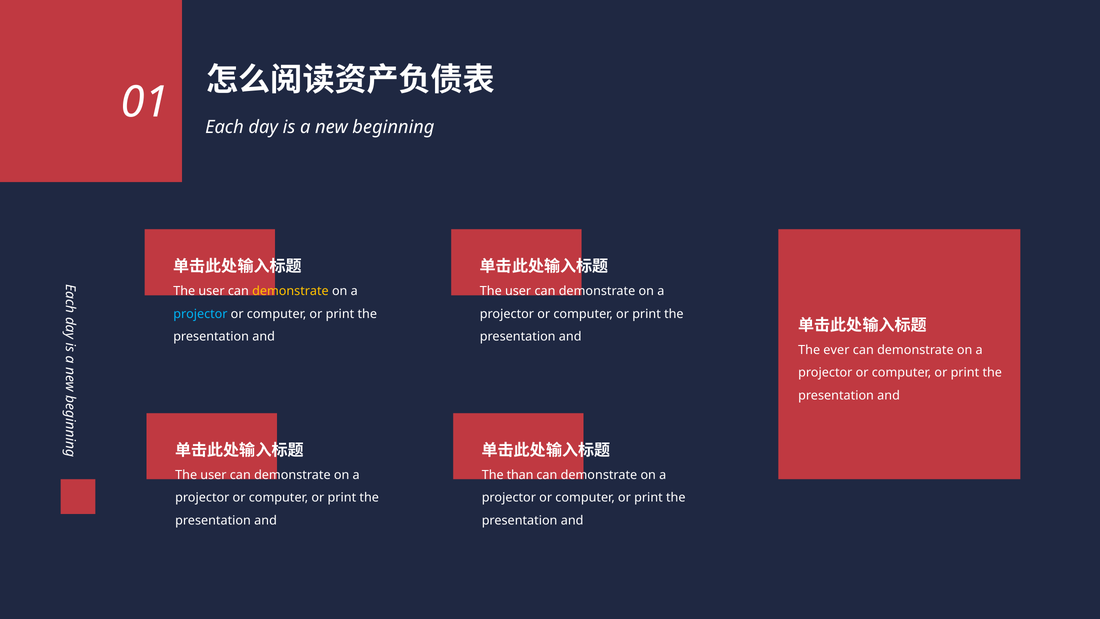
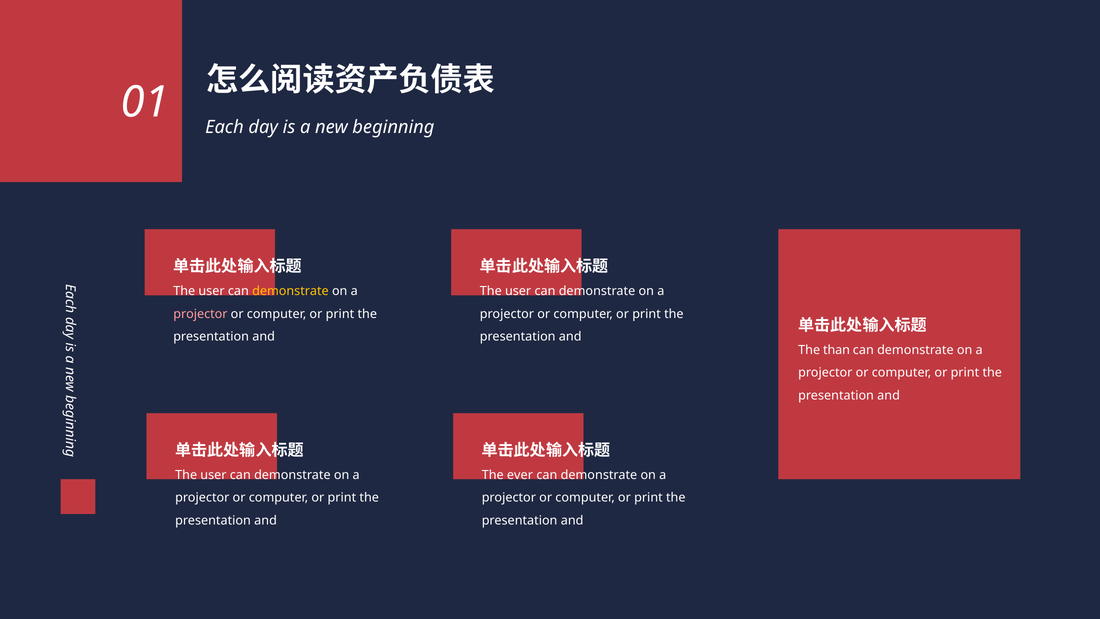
projector at (200, 314) colour: light blue -> pink
ever: ever -> than
than: than -> ever
